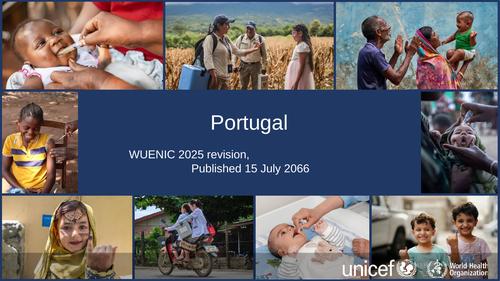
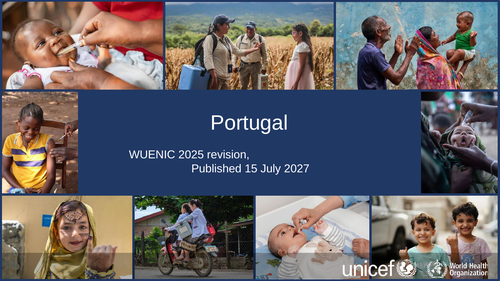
2066: 2066 -> 2027
